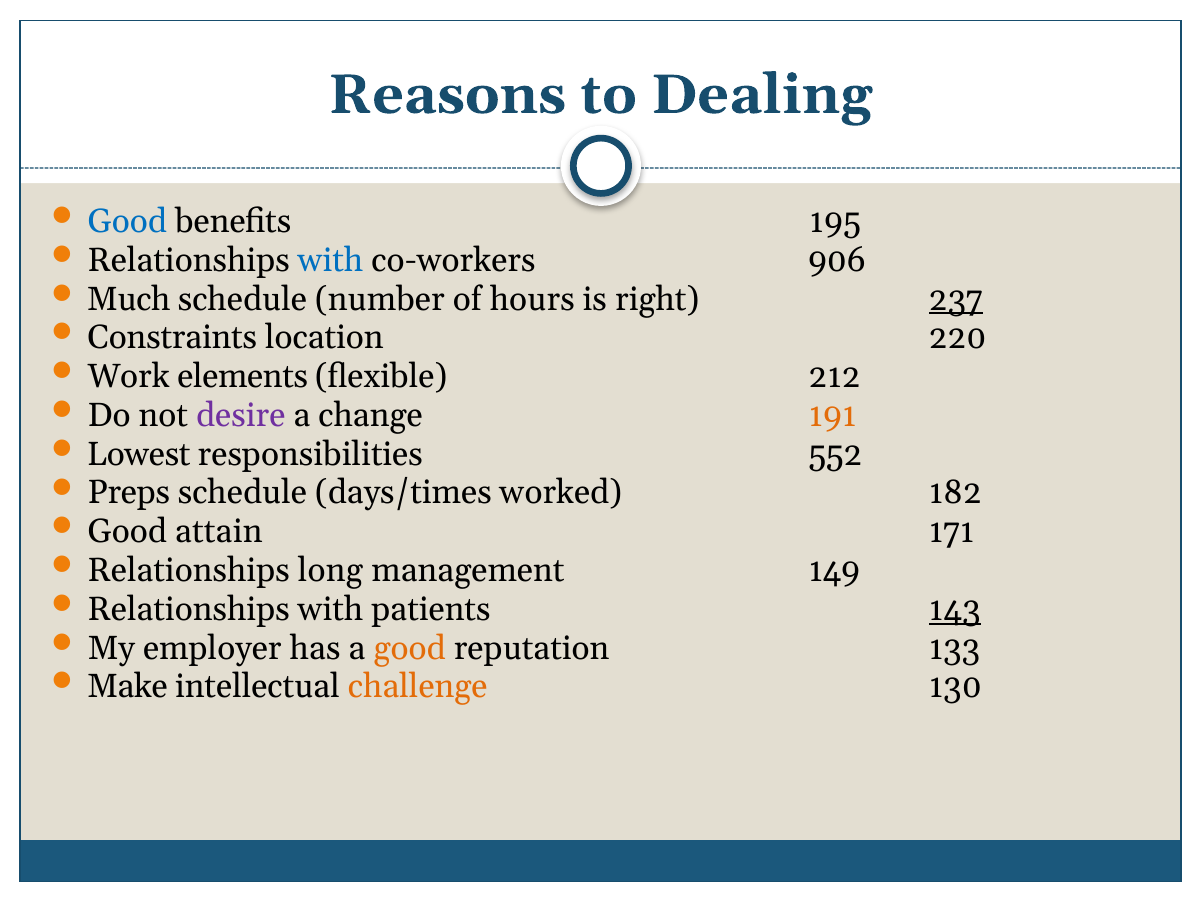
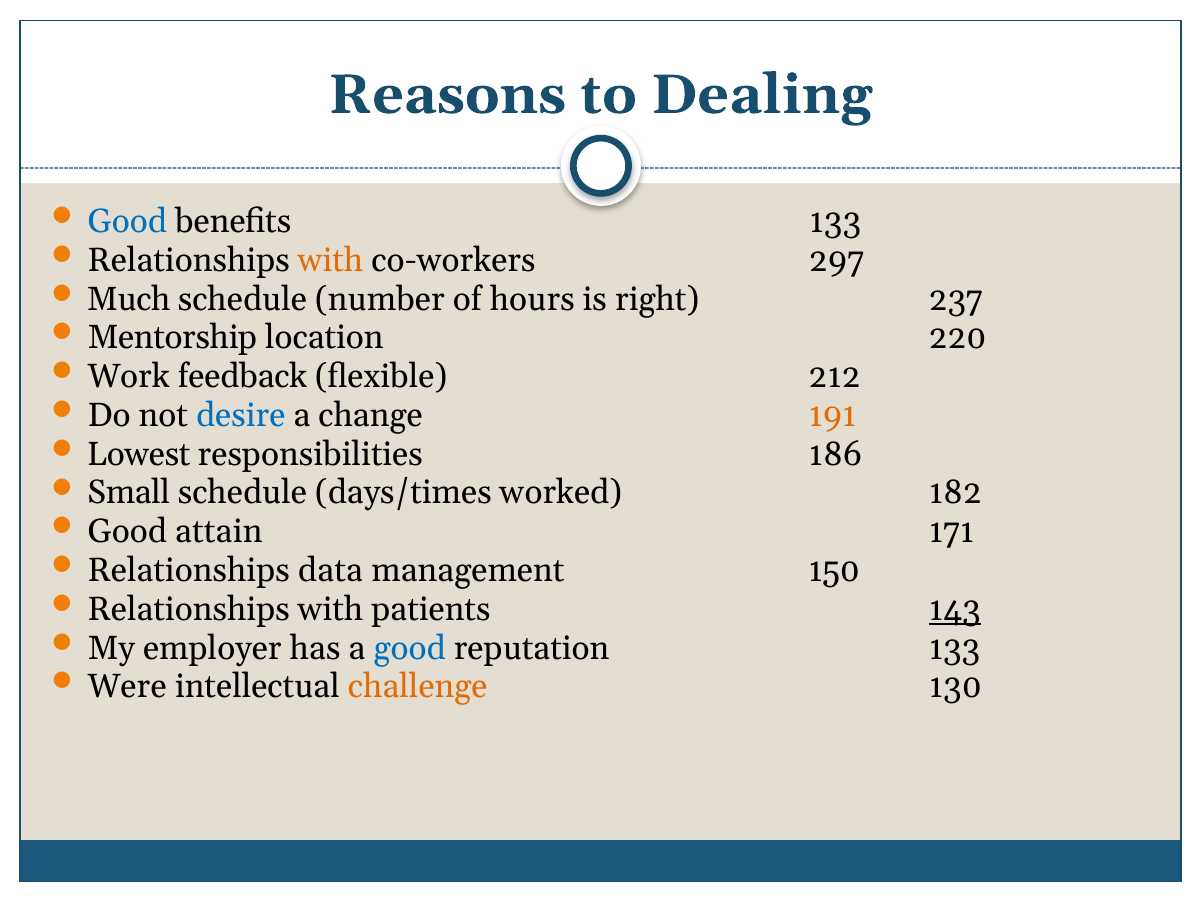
benefits 195: 195 -> 133
with at (331, 260) colour: blue -> orange
906: 906 -> 297
237 underline: present -> none
Constraints: Constraints -> Mentorship
elements: elements -> feedback
desire colour: purple -> blue
552: 552 -> 186
Preps: Preps -> Small
long: long -> data
149: 149 -> 150
good at (410, 648) colour: orange -> blue
Make: Make -> Were
